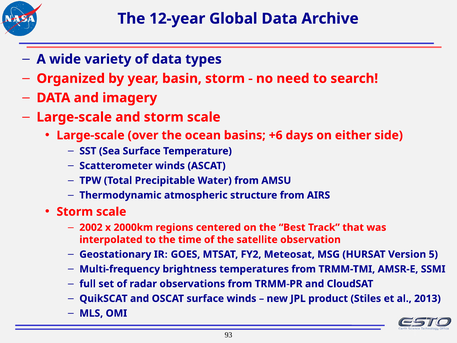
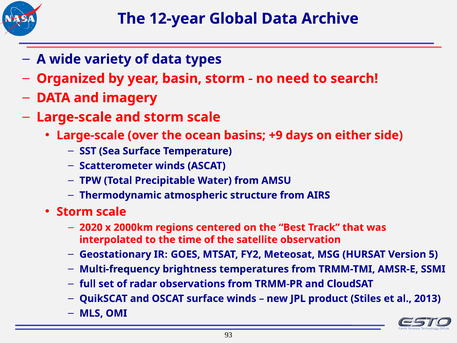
+6: +6 -> +9
2002: 2002 -> 2020
